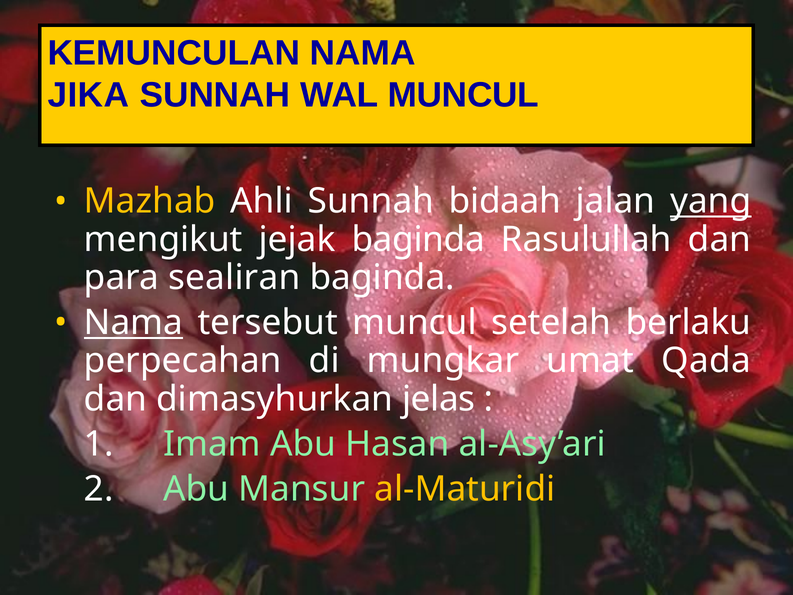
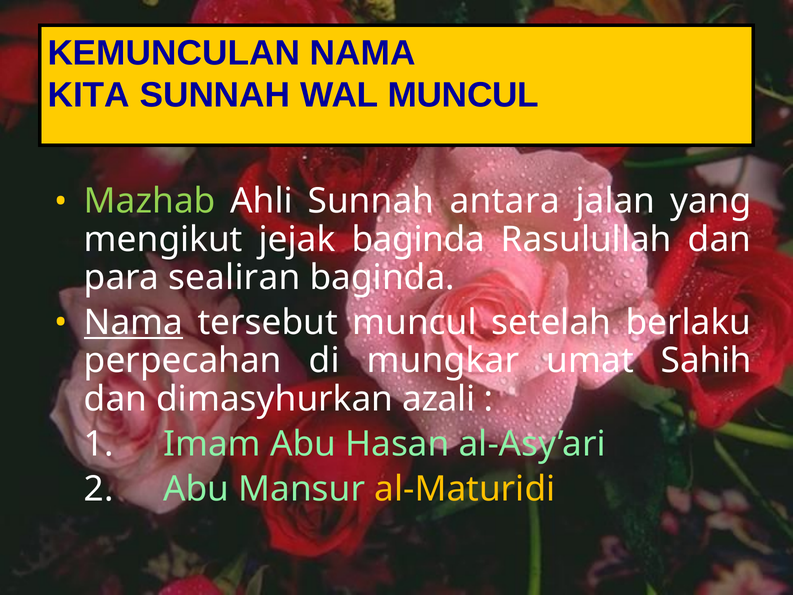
JIKA: JIKA -> KITA
Mazhab colour: yellow -> light green
bidaah: bidaah -> antara
yang underline: present -> none
Qada: Qada -> Sahih
jelas: jelas -> azali
